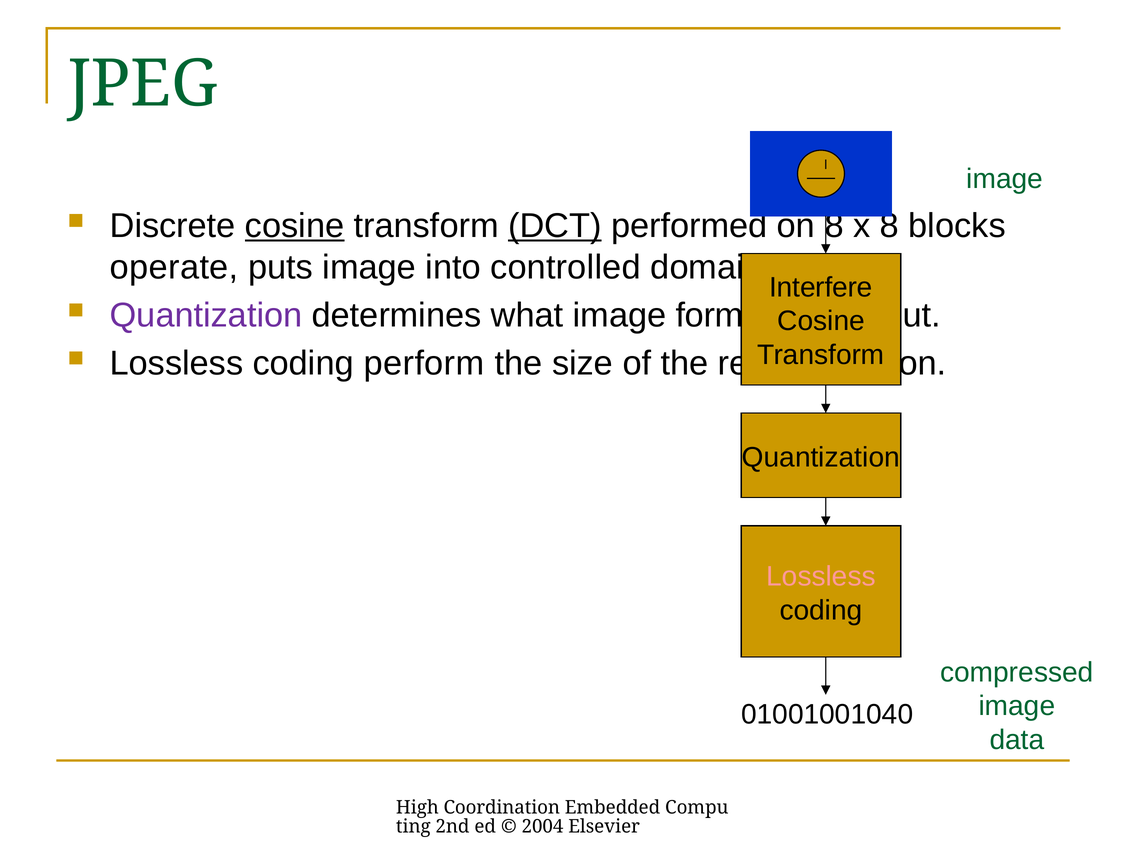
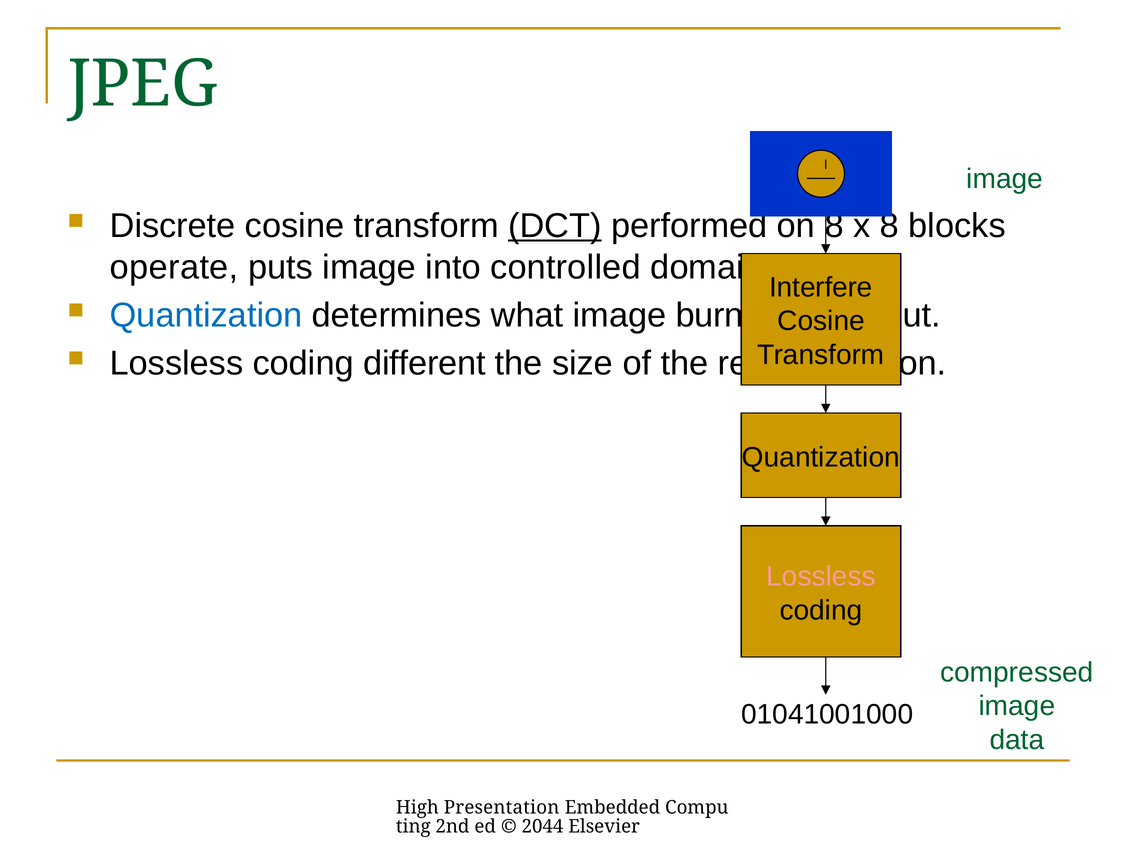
cosine at (295, 226) underline: present -> none
Quantization at (206, 315) colour: purple -> blue
form: form -> burn
perform: perform -> different
01001001040: 01001001040 -> 01041001000
Coordination: Coordination -> Presentation
2004: 2004 -> 2044
